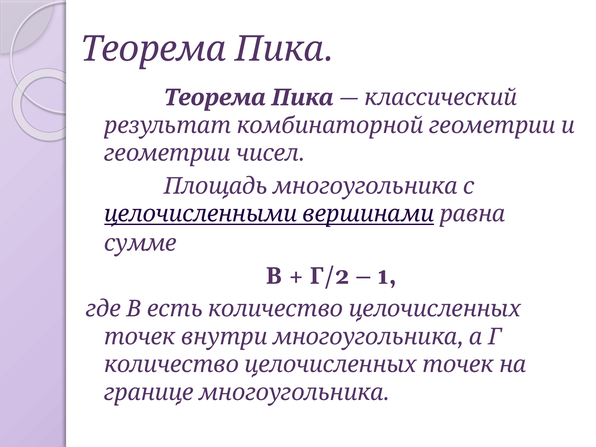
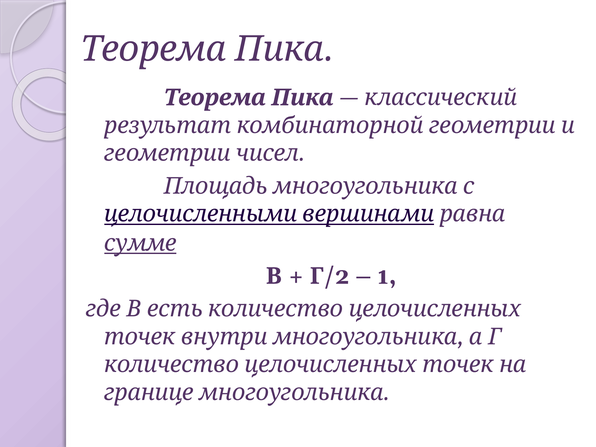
сумме underline: none -> present
